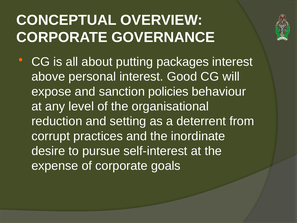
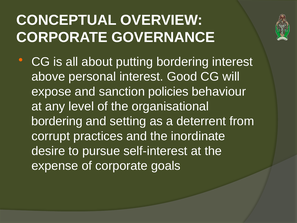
putting packages: packages -> bordering
reduction at (57, 121): reduction -> bordering
